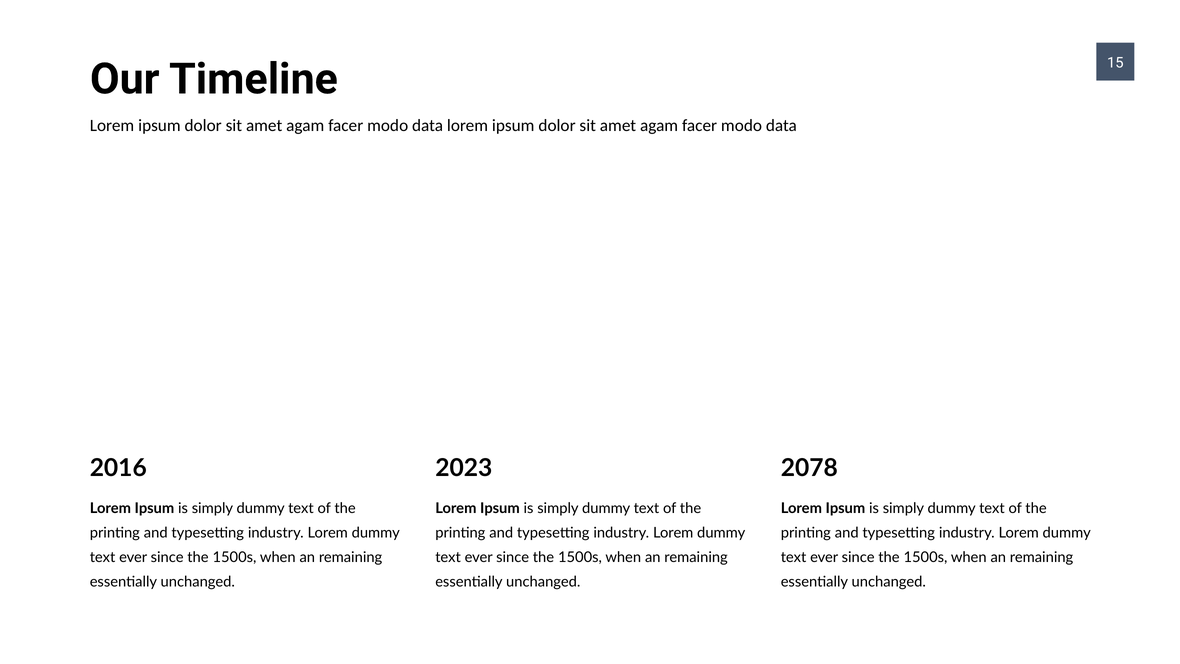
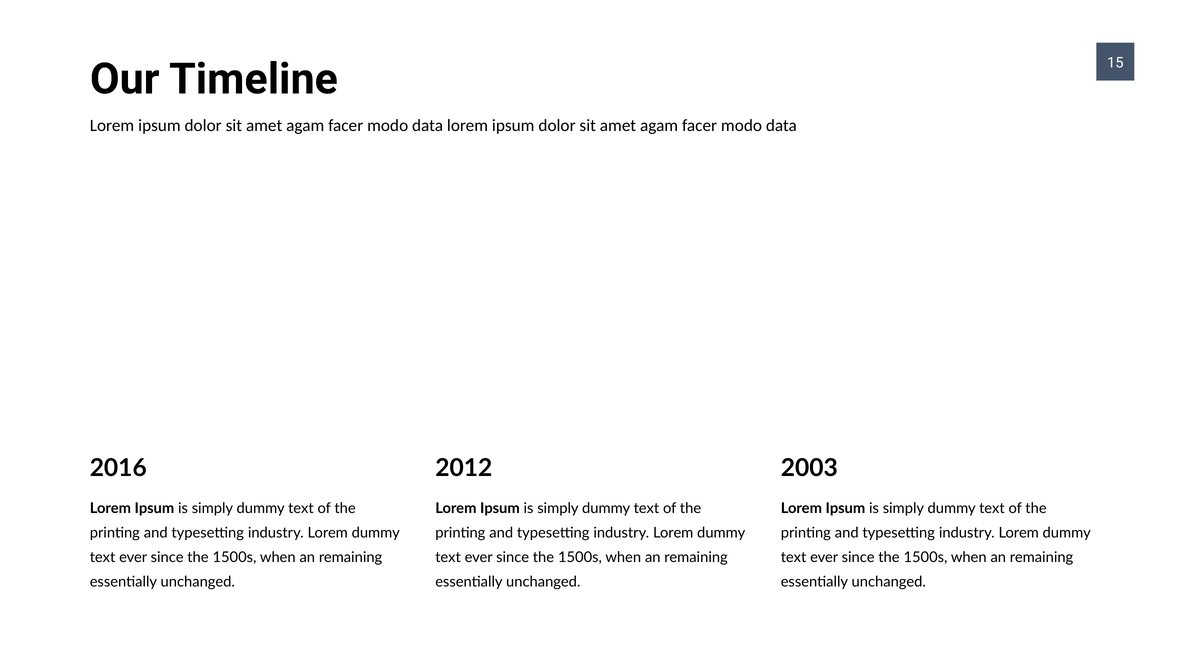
2023: 2023 -> 2012
2078: 2078 -> 2003
